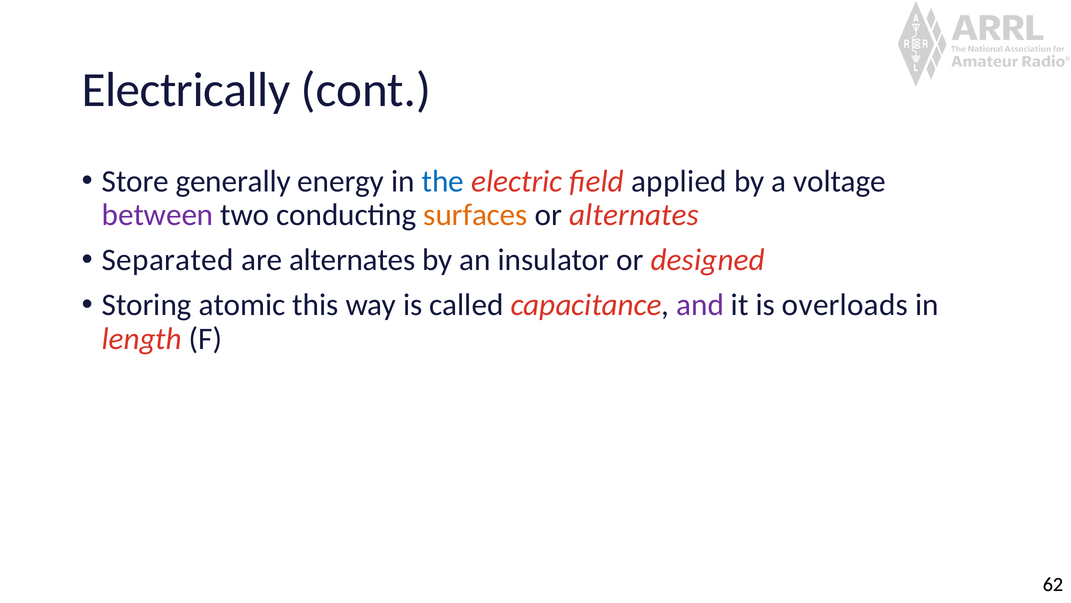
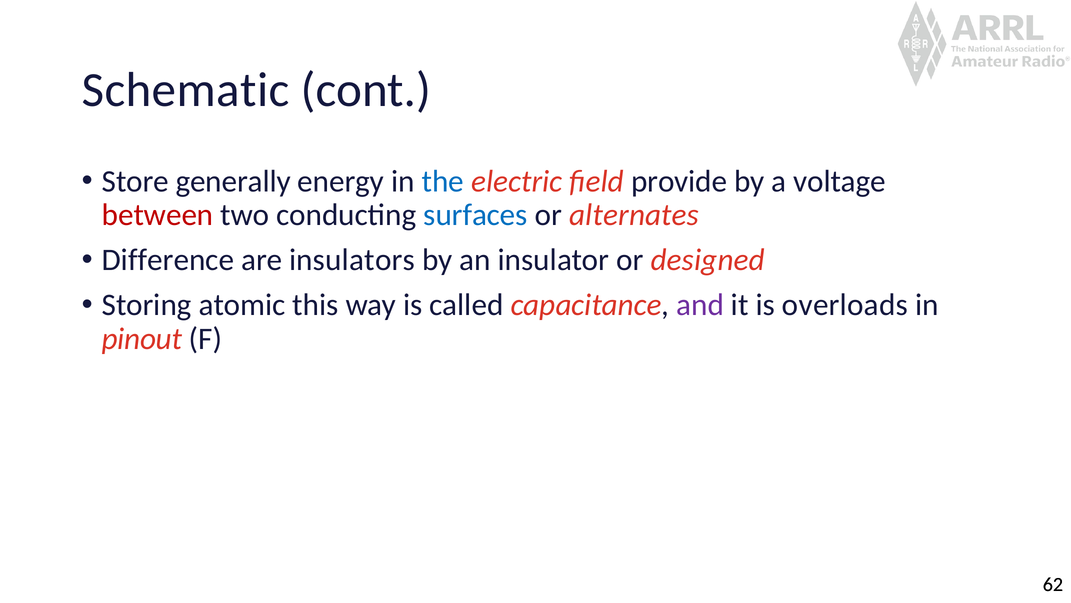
Electrically: Electrically -> Schematic
applied: applied -> provide
between colour: purple -> red
surfaces colour: orange -> blue
Separated: Separated -> Difference
are alternates: alternates -> insulators
length: length -> pinout
